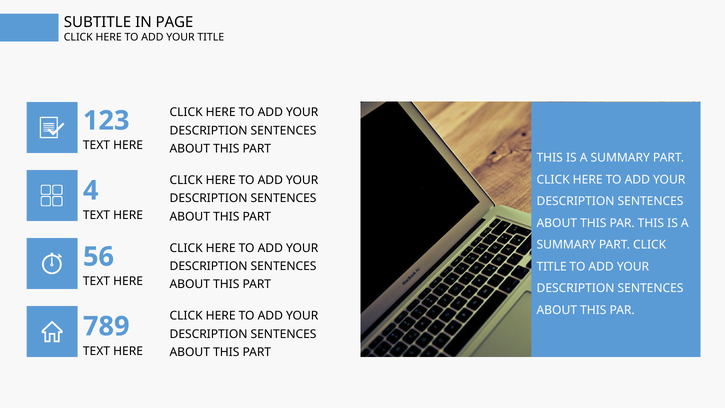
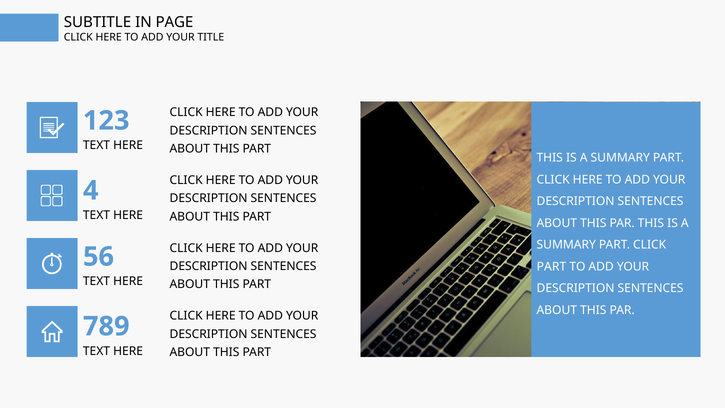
TITLE at (552, 266): TITLE -> PART
